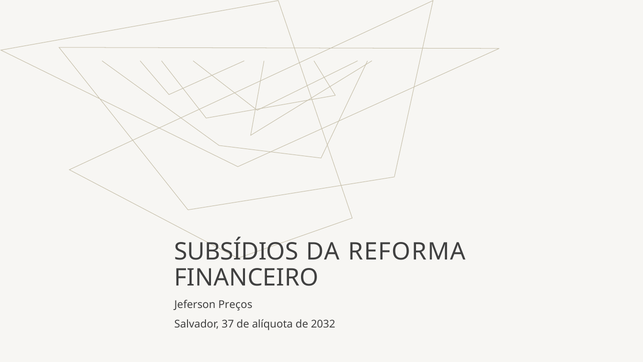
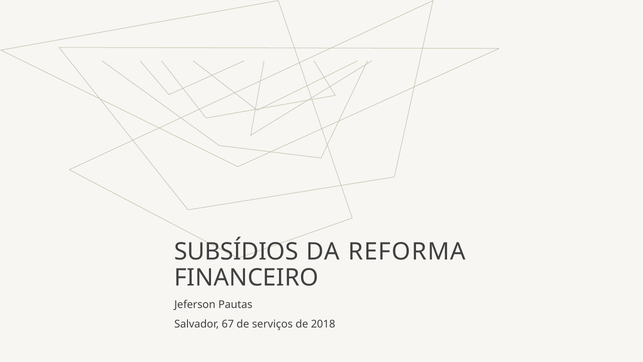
Preços: Preços -> Pautas
37: 37 -> 67
alíquota: alíquota -> serviços
2032: 2032 -> 2018
